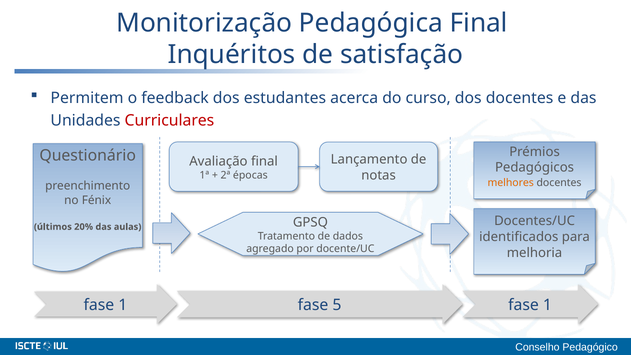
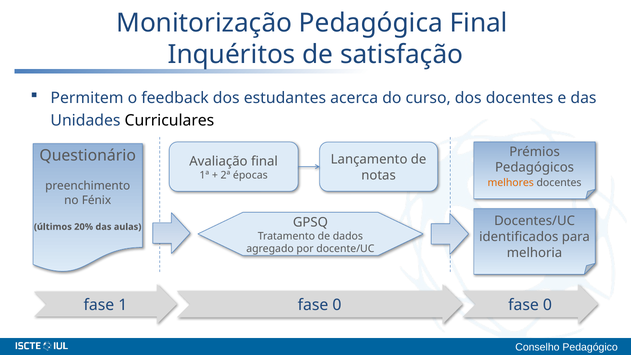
Curriculares colour: red -> black
1 fase 5: 5 -> 0
1 at (547, 305): 1 -> 0
